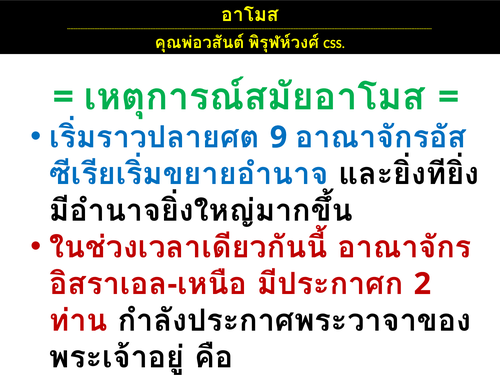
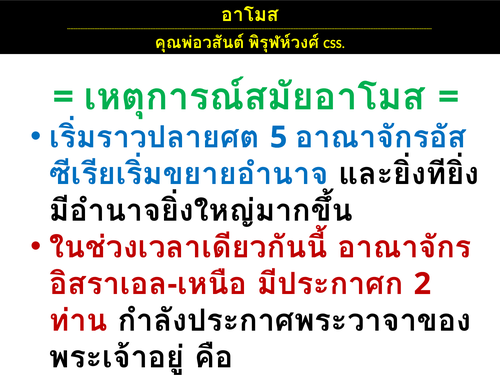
9: 9 -> 5
